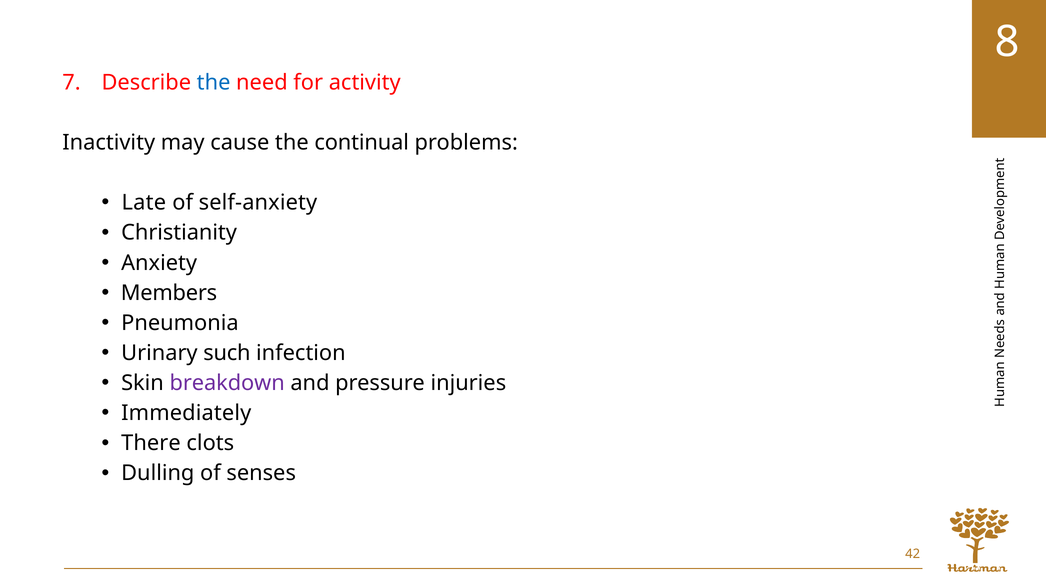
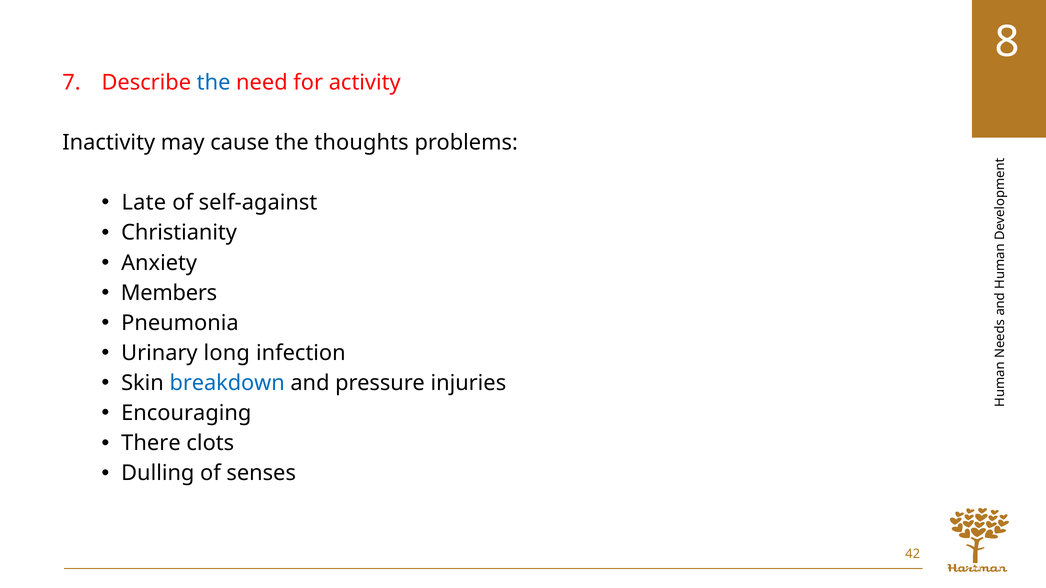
continual: continual -> thoughts
self-anxiety: self-anxiety -> self-against
such: such -> long
breakdown colour: purple -> blue
Immediately: Immediately -> Encouraging
